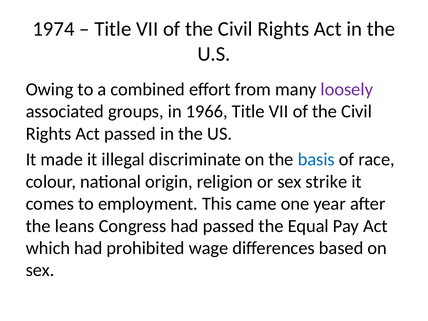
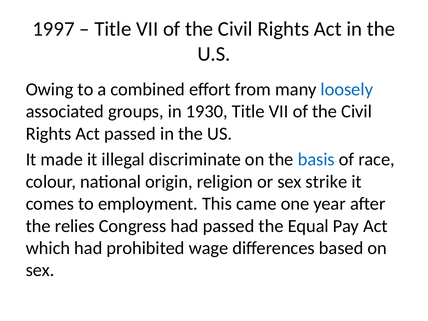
1974: 1974 -> 1997
loosely colour: purple -> blue
1966: 1966 -> 1930
leans: leans -> relies
